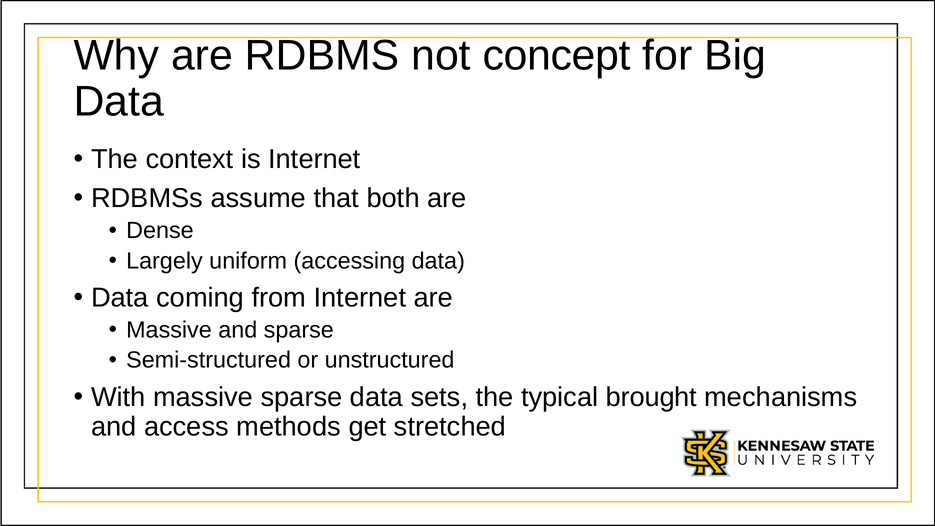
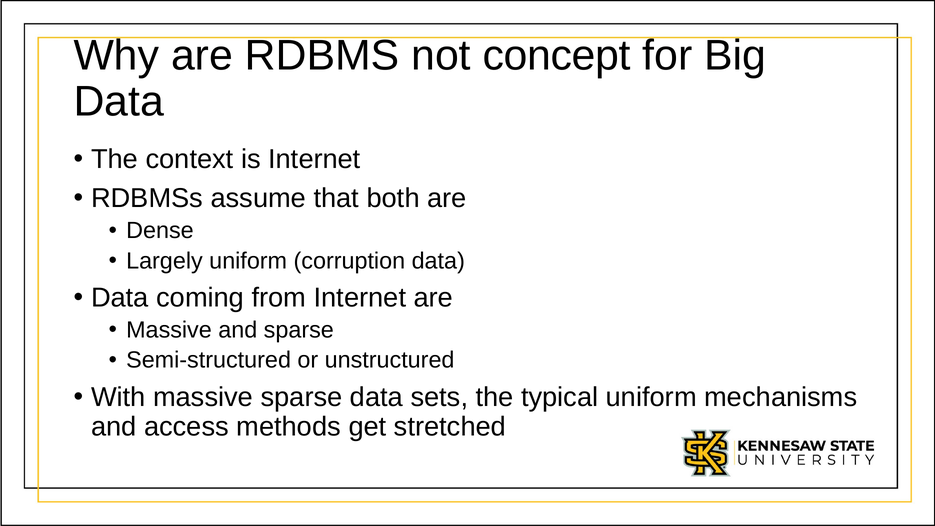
accessing: accessing -> corruption
typical brought: brought -> uniform
